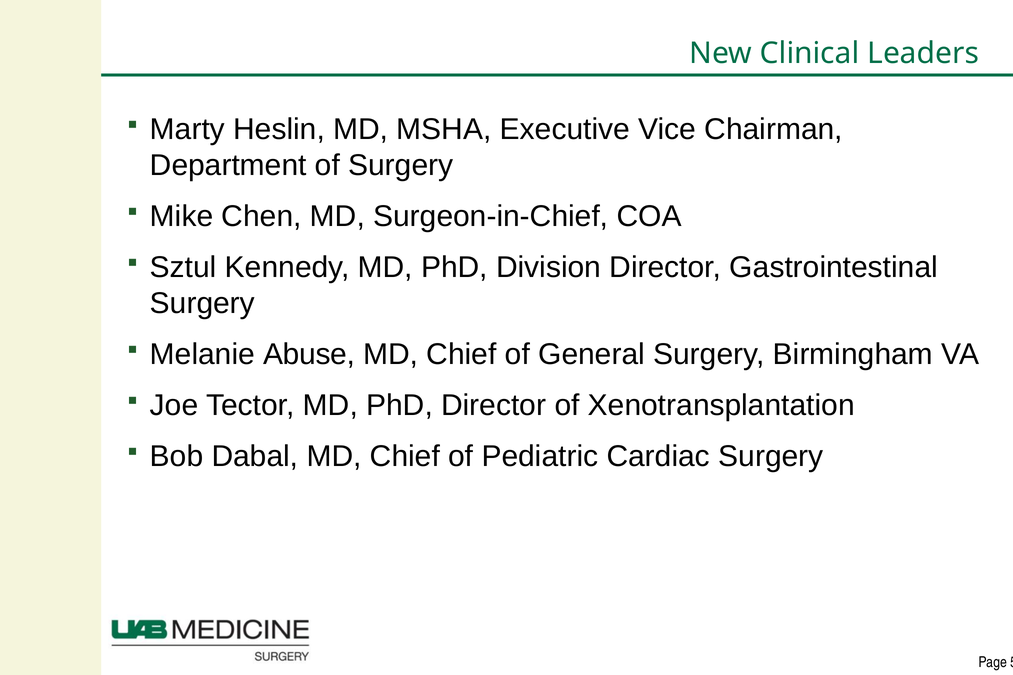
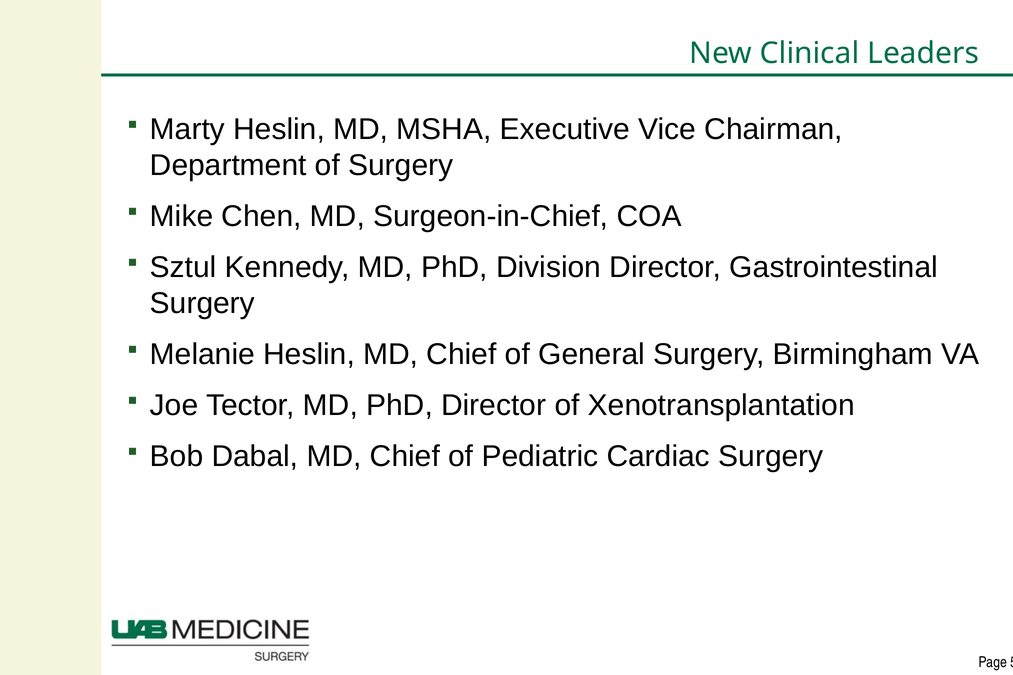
Melanie Abuse: Abuse -> Heslin
